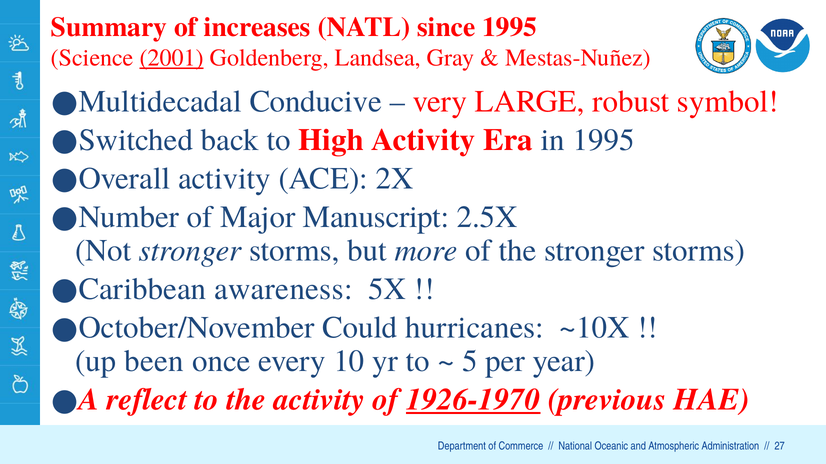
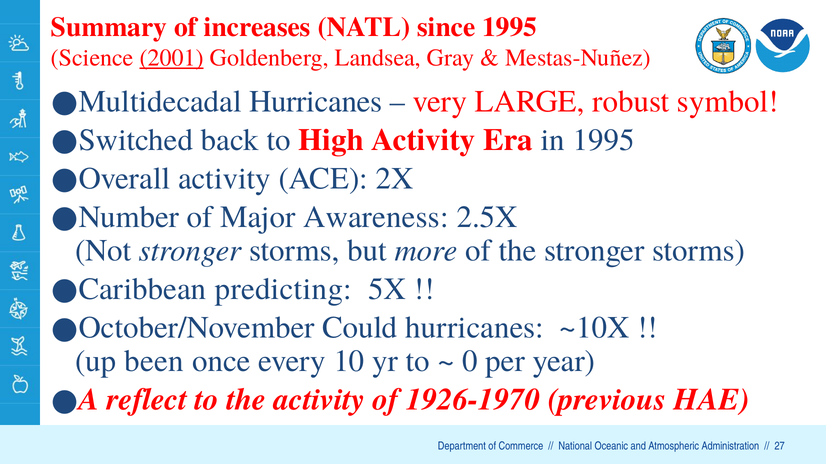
Conducive at (316, 101): Conducive -> Hurricanes
Manuscript: Manuscript -> Awareness
awareness: awareness -> predicting
5: 5 -> 0
1926-1970 underline: present -> none
